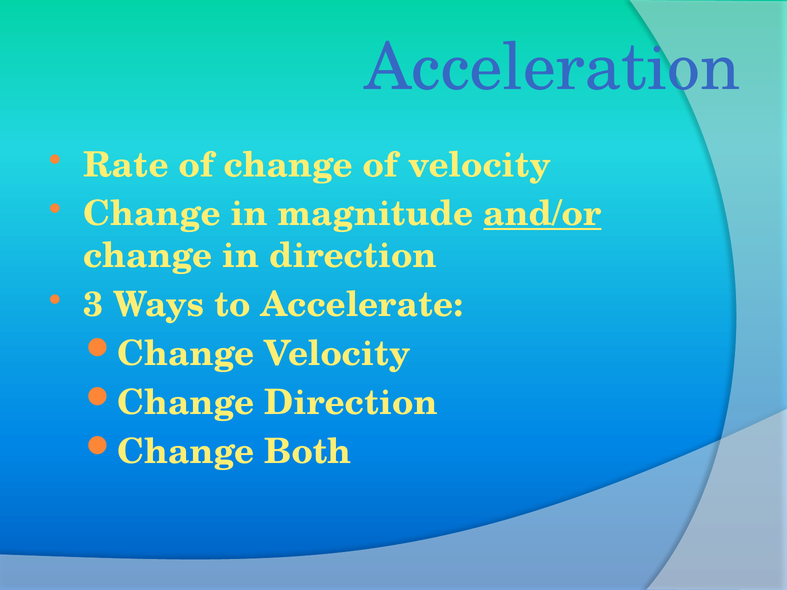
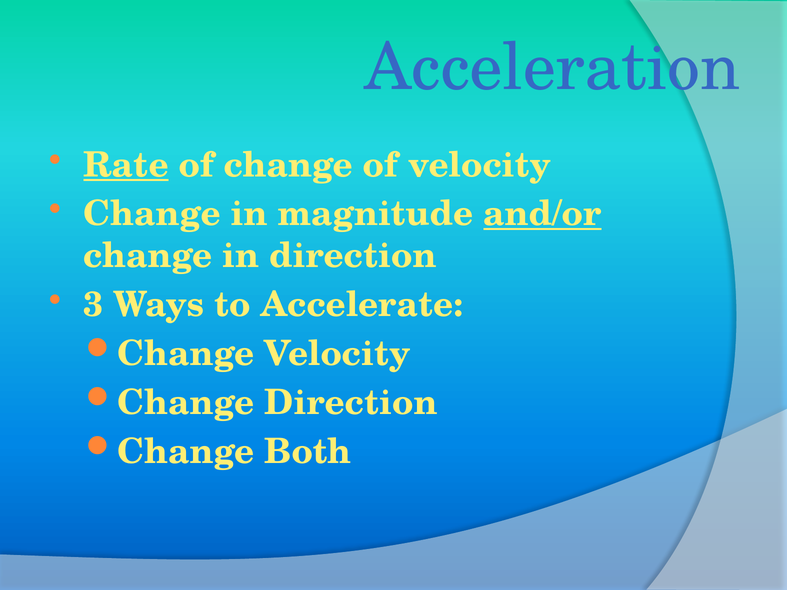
Rate underline: none -> present
